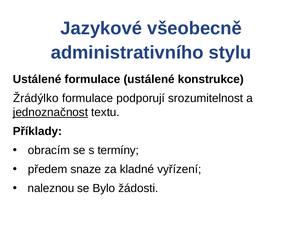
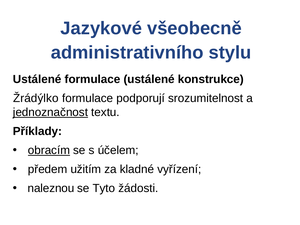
obracím underline: none -> present
termíny: termíny -> účelem
snaze: snaze -> užitím
Bylo: Bylo -> Tyto
